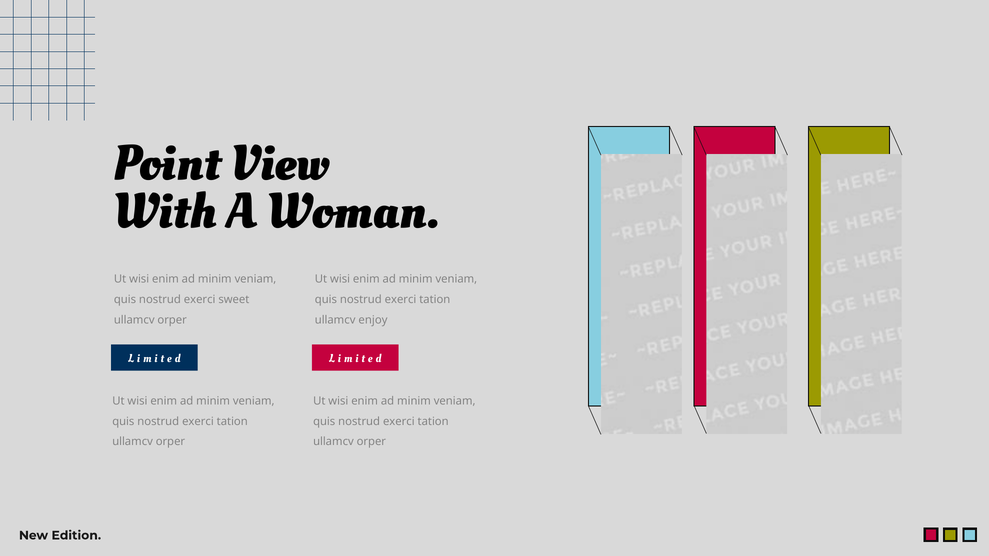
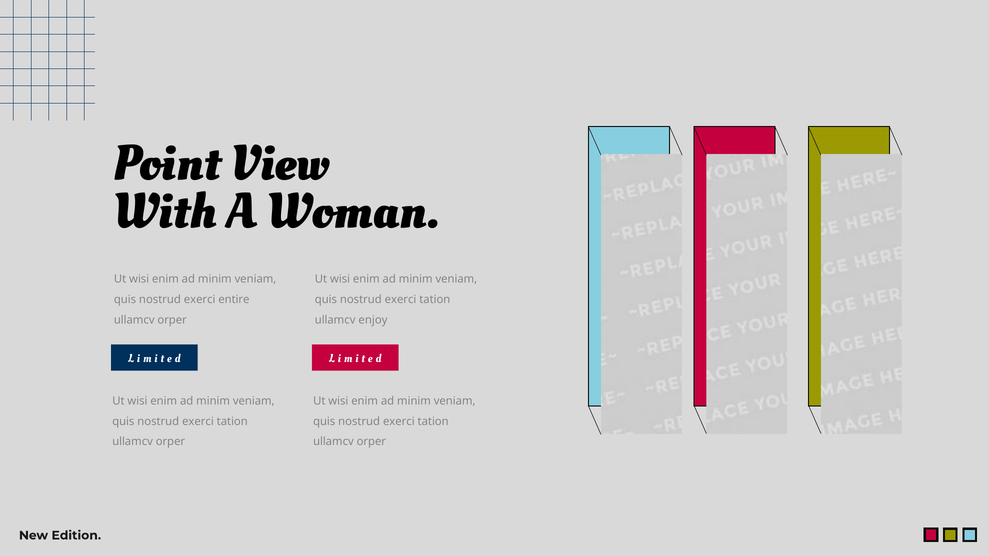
sweet: sweet -> entire
